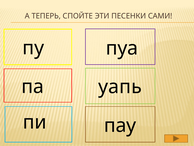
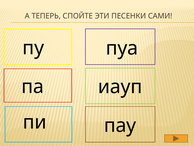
уапь: уапь -> иауп
